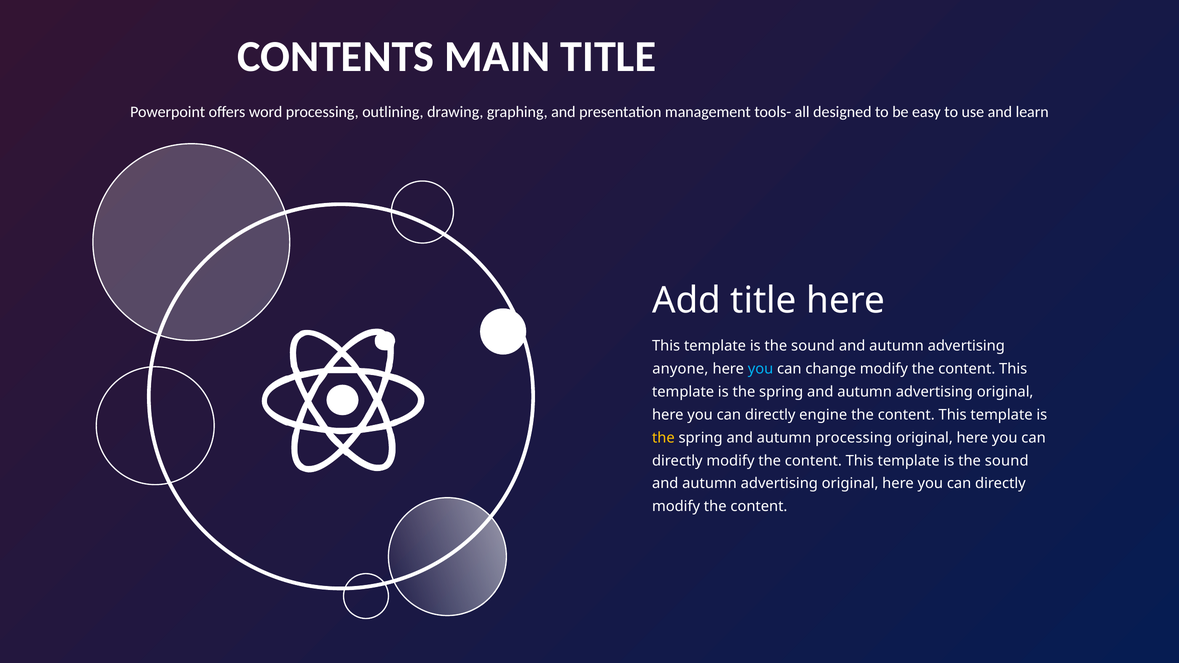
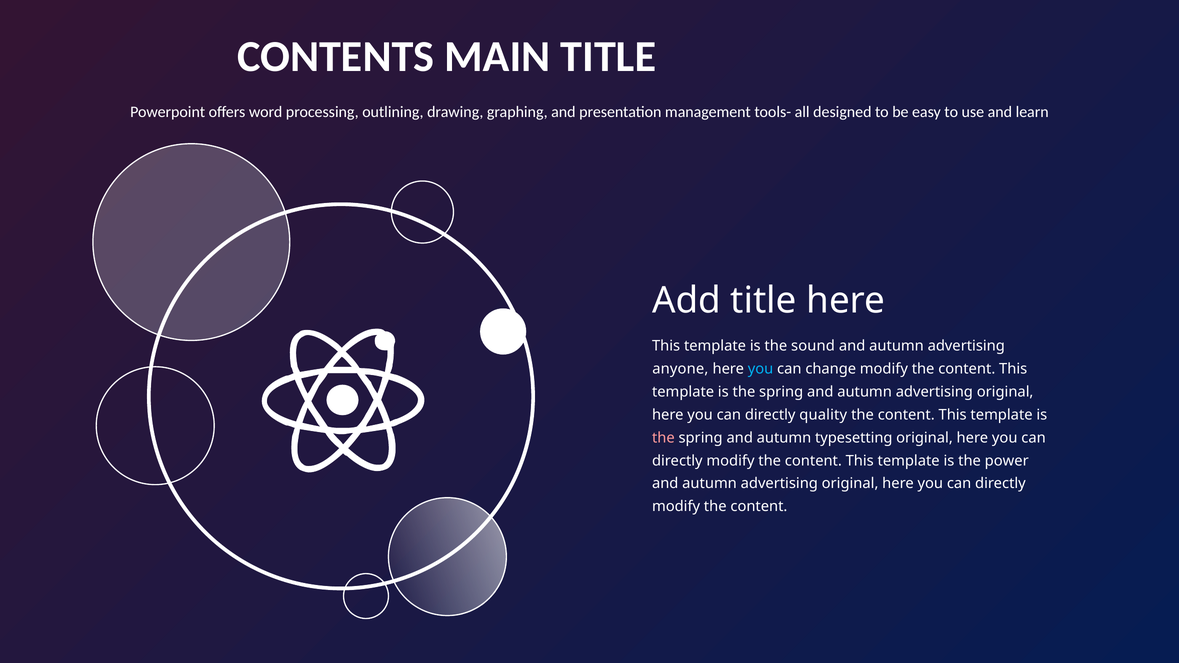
engine: engine -> quality
the at (663, 438) colour: yellow -> pink
autumn processing: processing -> typesetting
sound at (1007, 461): sound -> power
